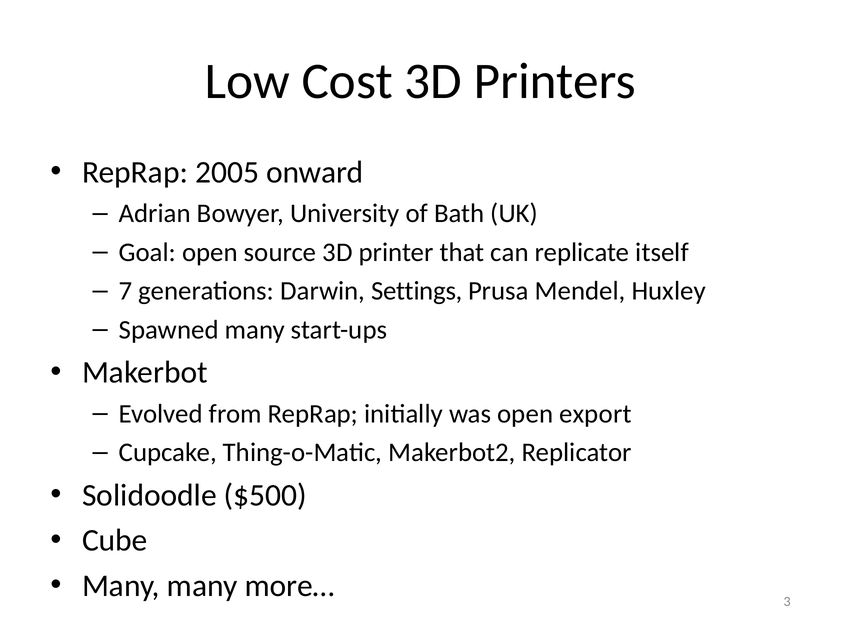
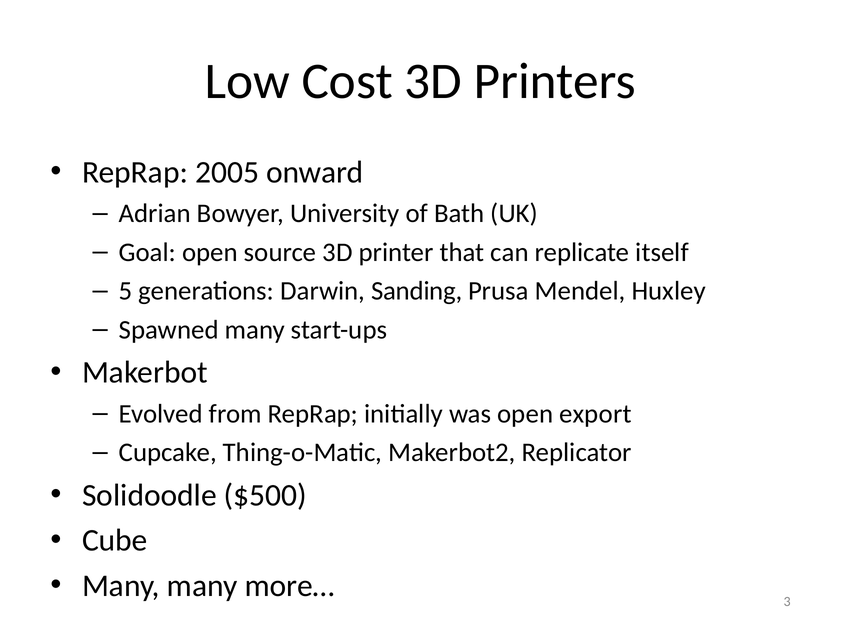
7: 7 -> 5
Settings: Settings -> Sanding
